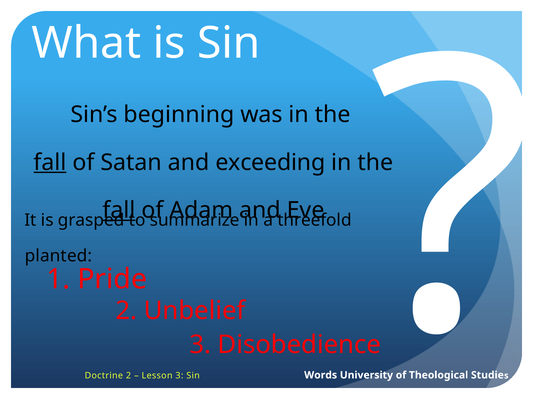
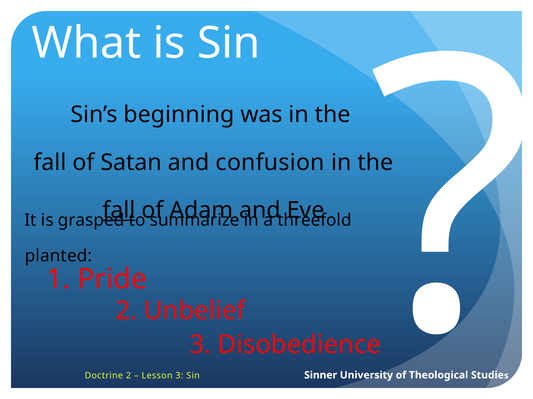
fall at (50, 163) underline: present -> none
exceeding: exceeding -> confusion
Words: Words -> Sinner
